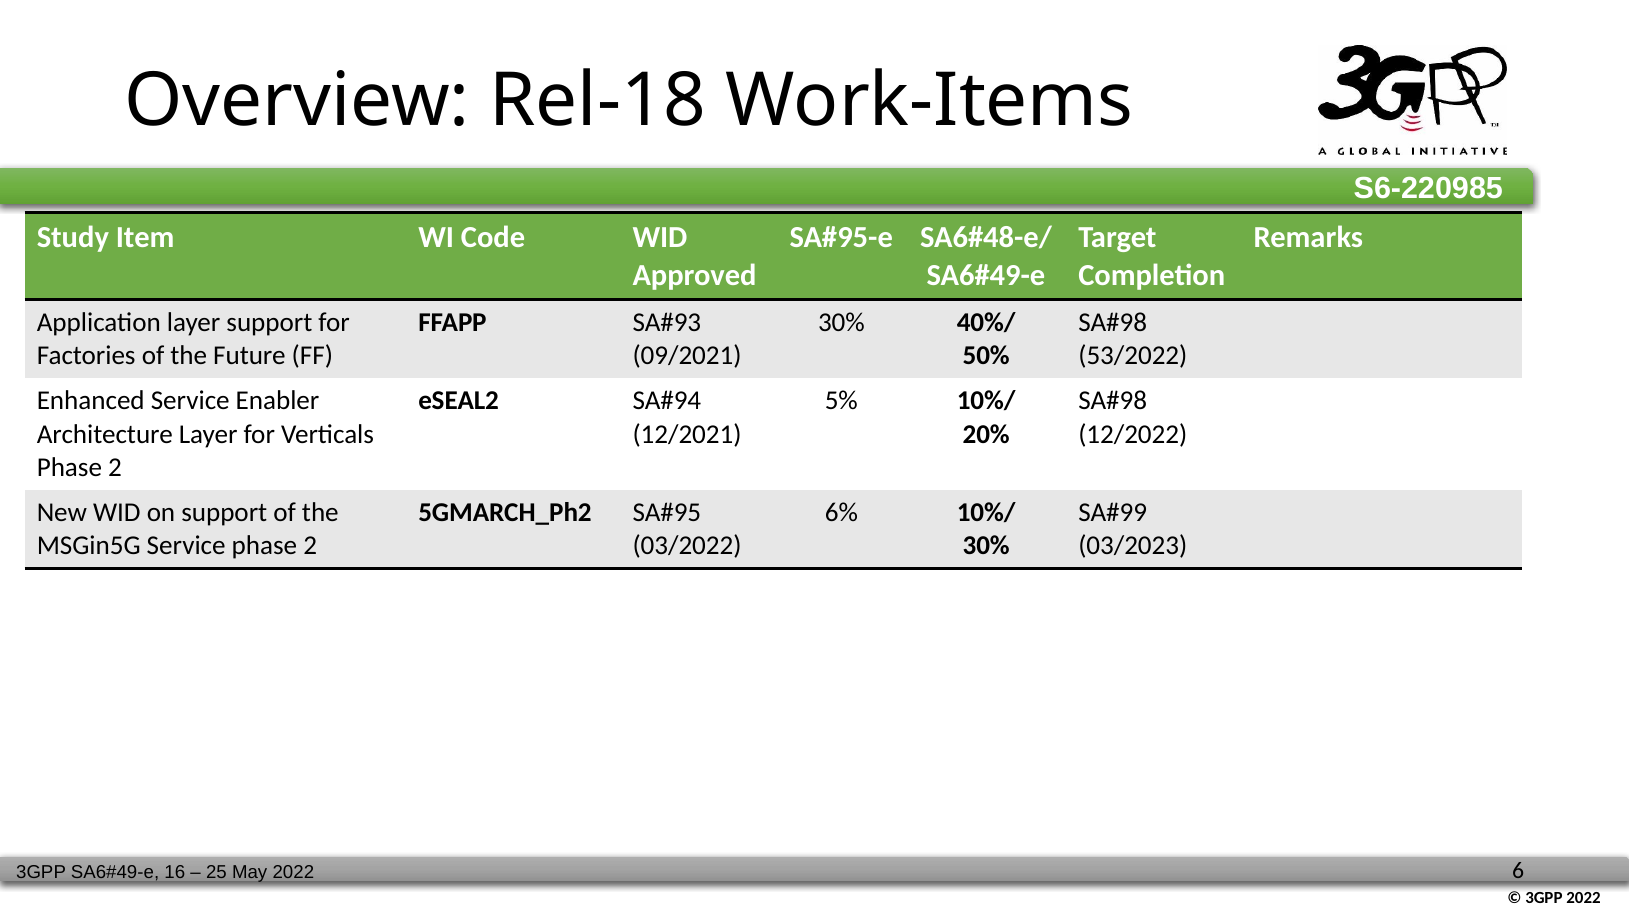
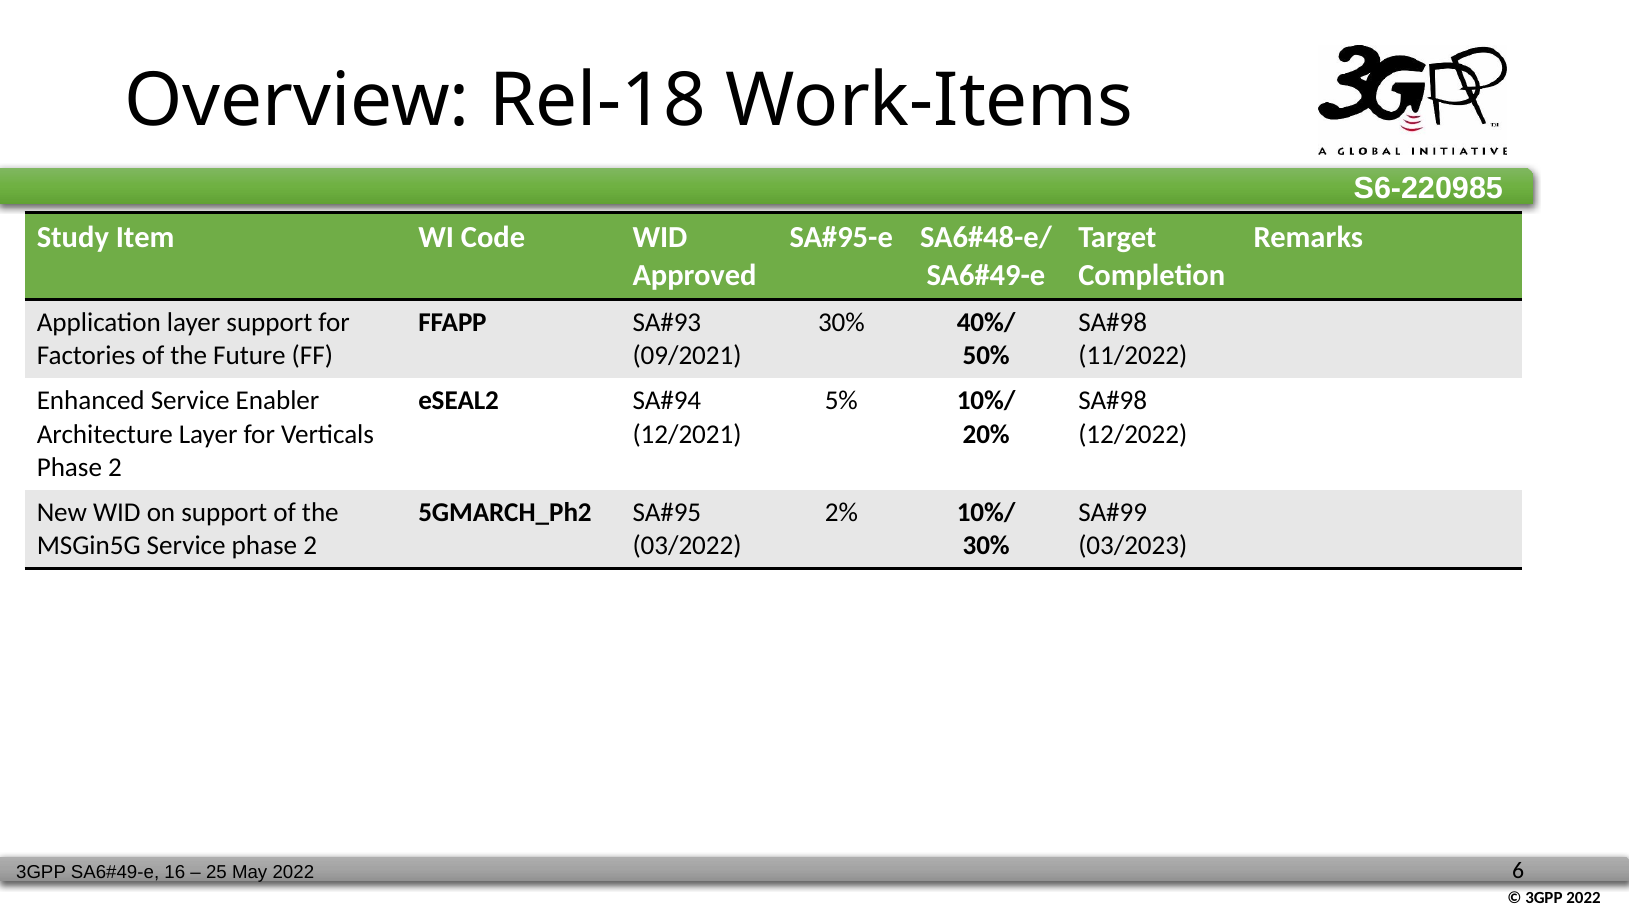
53/2022: 53/2022 -> 11/2022
6%: 6% -> 2%
